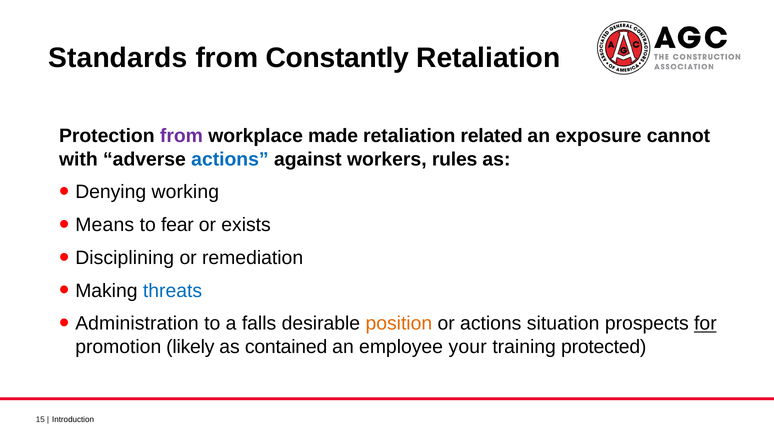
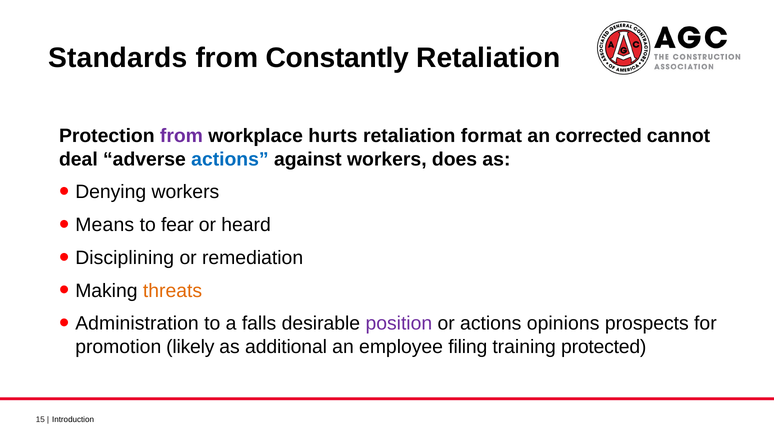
made: made -> hurts
related: related -> format
exposure: exposure -> corrected
with: with -> deal
rules: rules -> does
Denying working: working -> workers
exists: exists -> heard
threats colour: blue -> orange
position colour: orange -> purple
situation: situation -> opinions
for underline: present -> none
contained: contained -> additional
your: your -> filing
